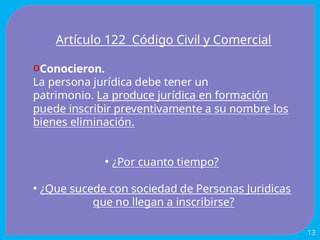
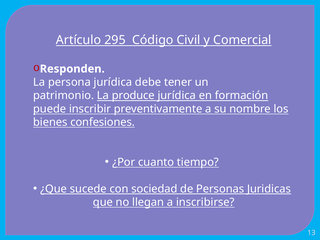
122: 122 -> 295
Conocieron: Conocieron -> Responden
eliminación: eliminación -> confesiones
